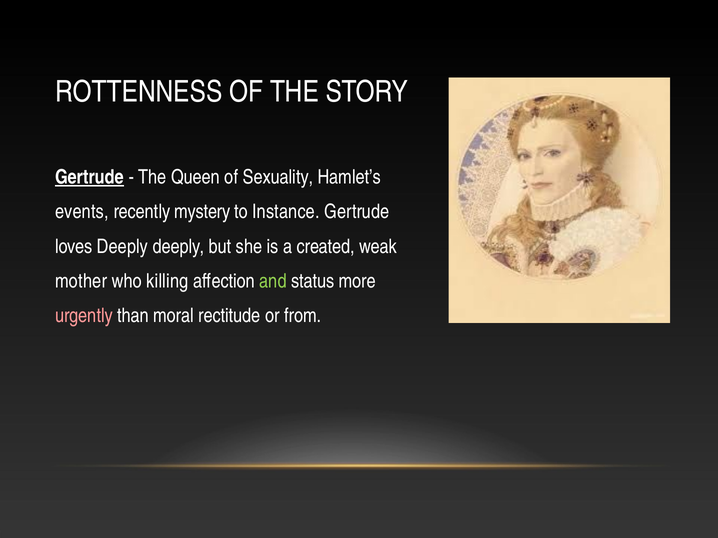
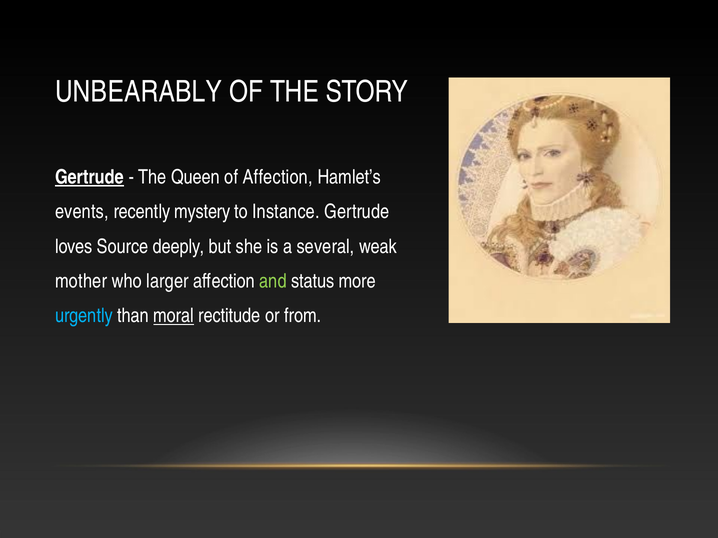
ROTTENNESS: ROTTENNESS -> UNBEARABLY
of Sexuality: Sexuality -> Affection
loves Deeply: Deeply -> Source
created: created -> several
killing: killing -> larger
urgently colour: pink -> light blue
moral underline: none -> present
